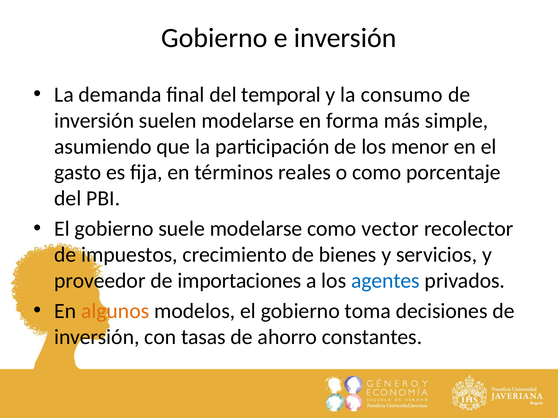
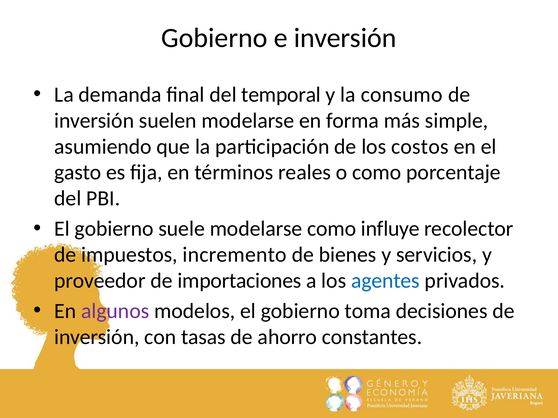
menor: menor -> costos
vector: vector -> influye
crecimiento: crecimiento -> incremento
algunos colour: orange -> purple
